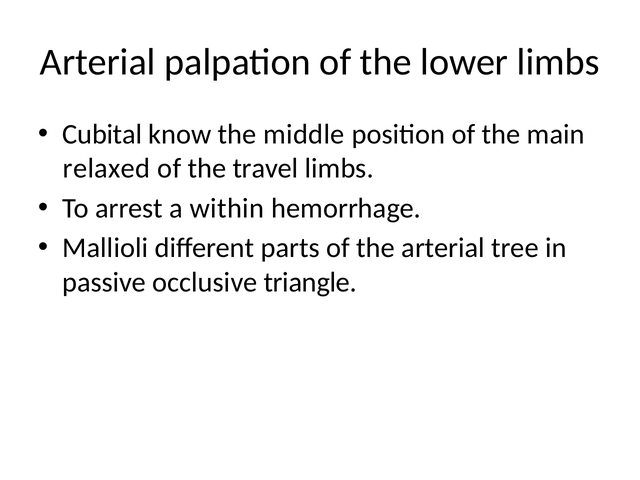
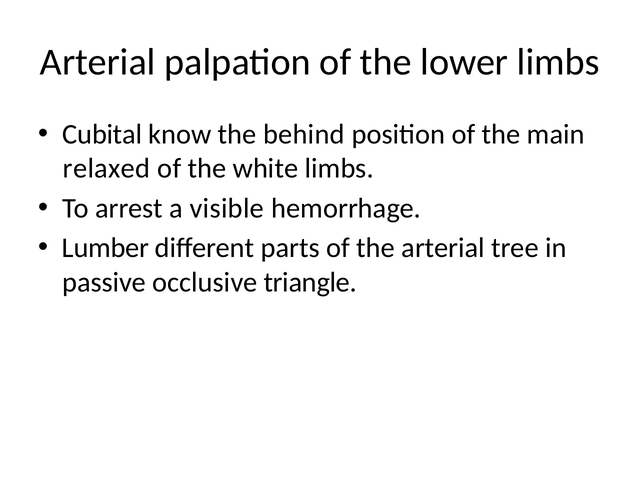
middle: middle -> behind
travel: travel -> white
within: within -> visible
Mallioli: Mallioli -> Lumber
